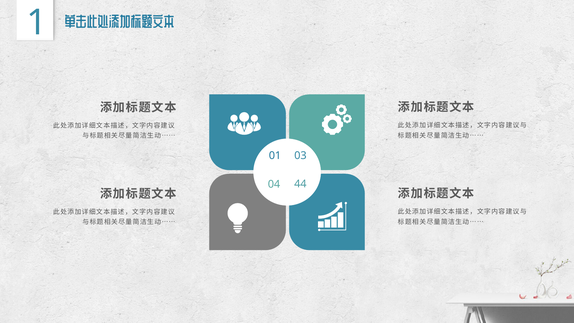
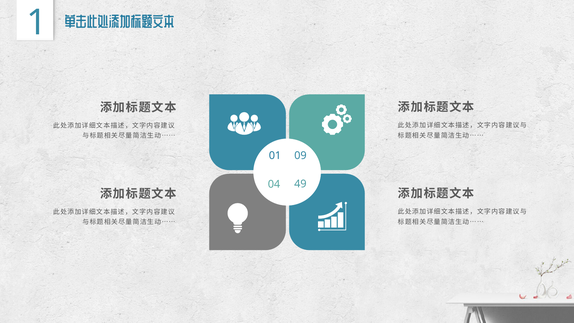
03: 03 -> 09
44: 44 -> 49
